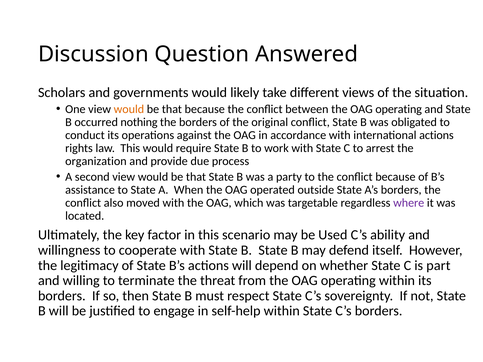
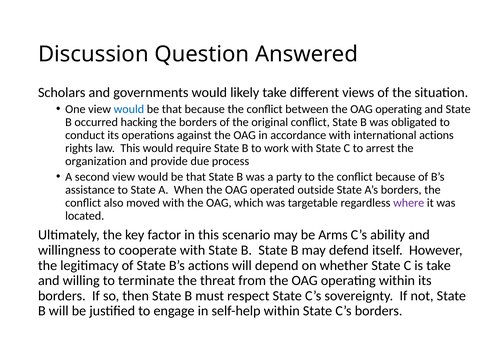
would at (129, 109) colour: orange -> blue
nothing: nothing -> hacking
Used: Used -> Arms
is part: part -> take
